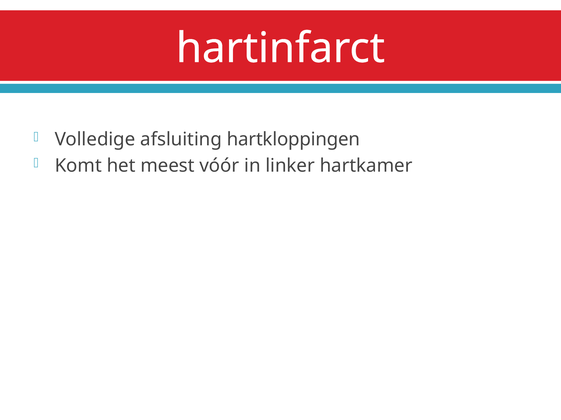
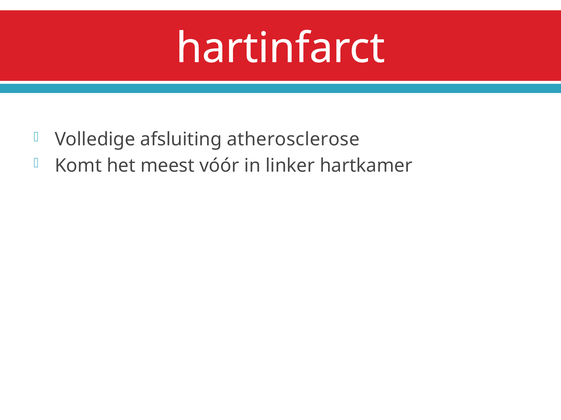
hartkloppingen: hartkloppingen -> atherosclerose
